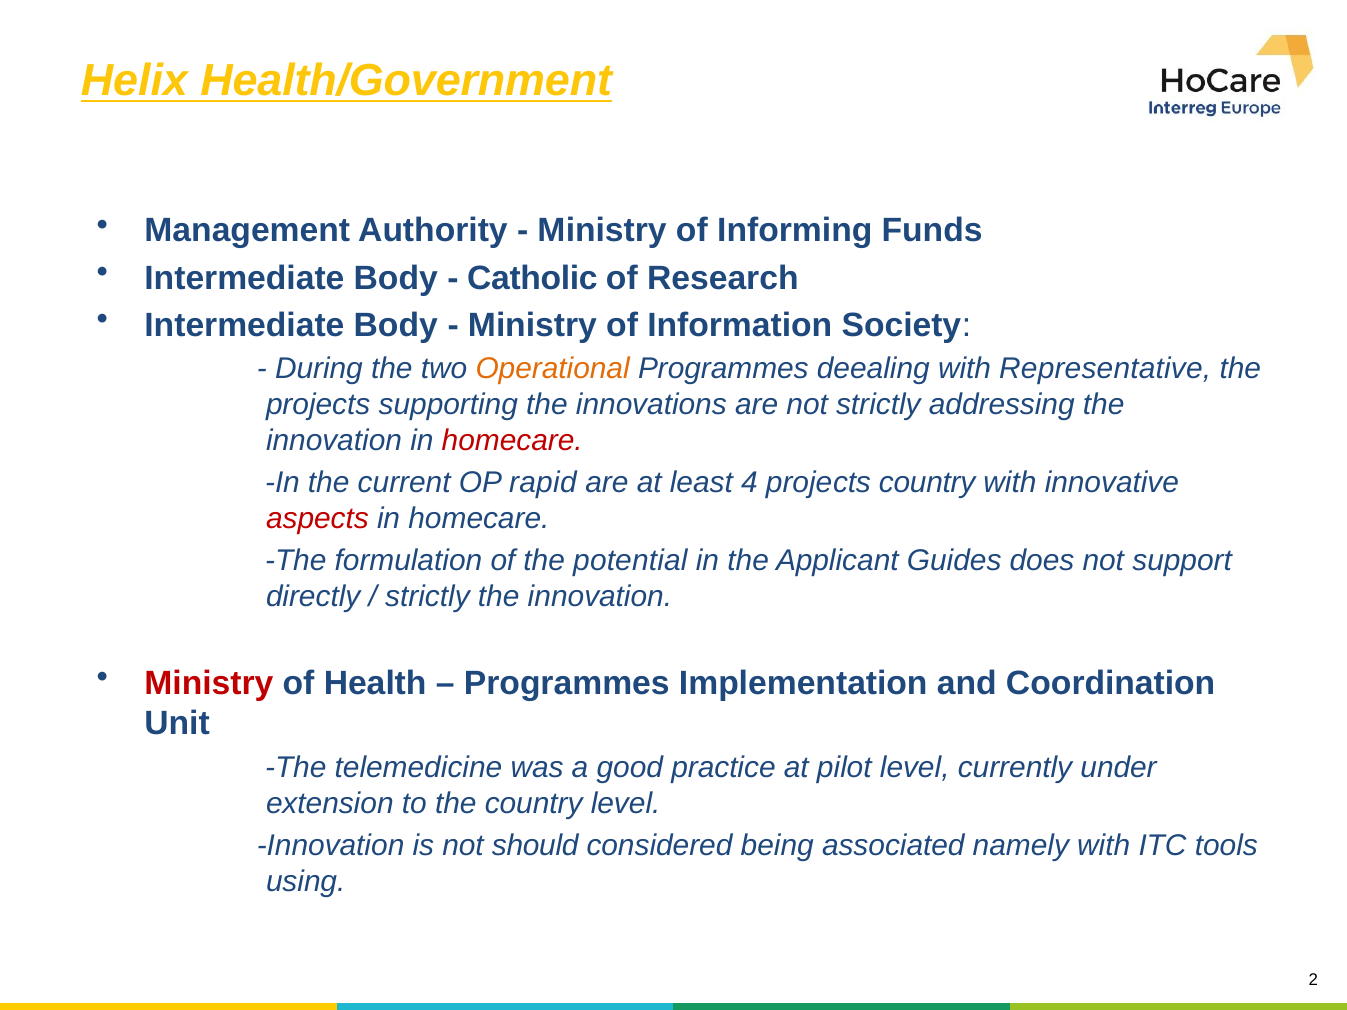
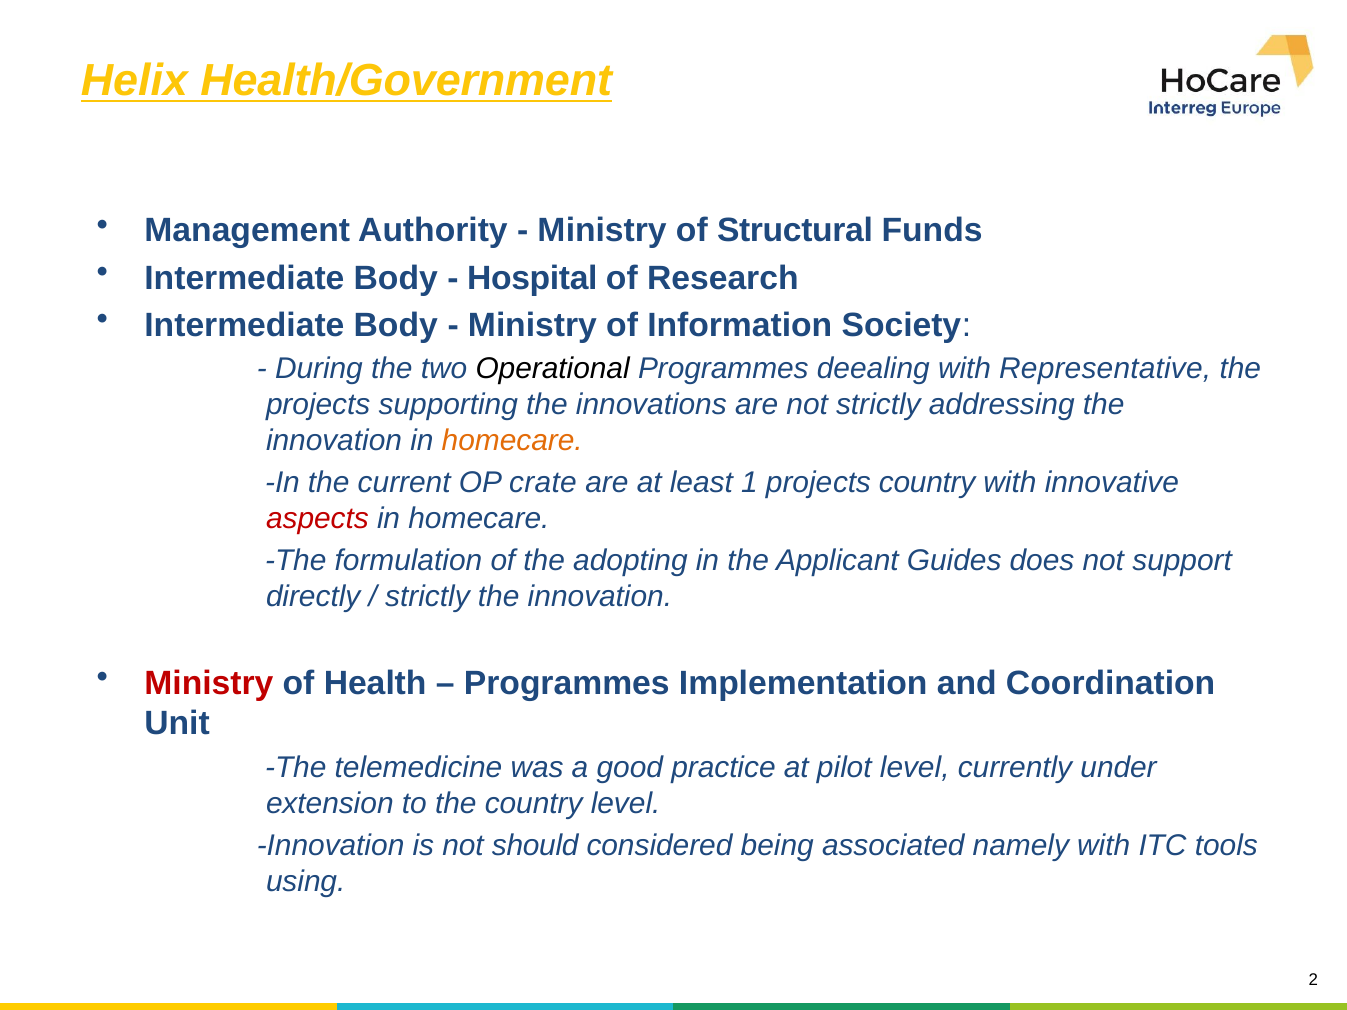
Informing: Informing -> Structural
Catholic: Catholic -> Hospital
Operational colour: orange -> black
homecare at (512, 441) colour: red -> orange
rapid: rapid -> crate
4: 4 -> 1
potential: potential -> adopting
